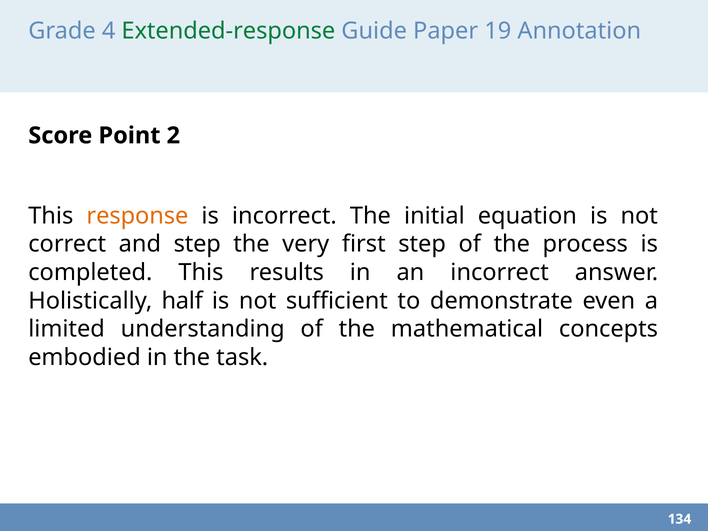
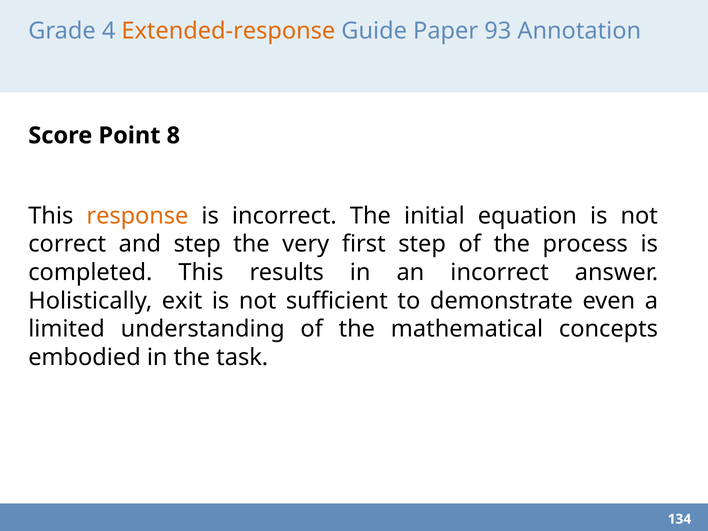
Extended-response colour: green -> orange
19: 19 -> 93
2: 2 -> 8
half: half -> exit
